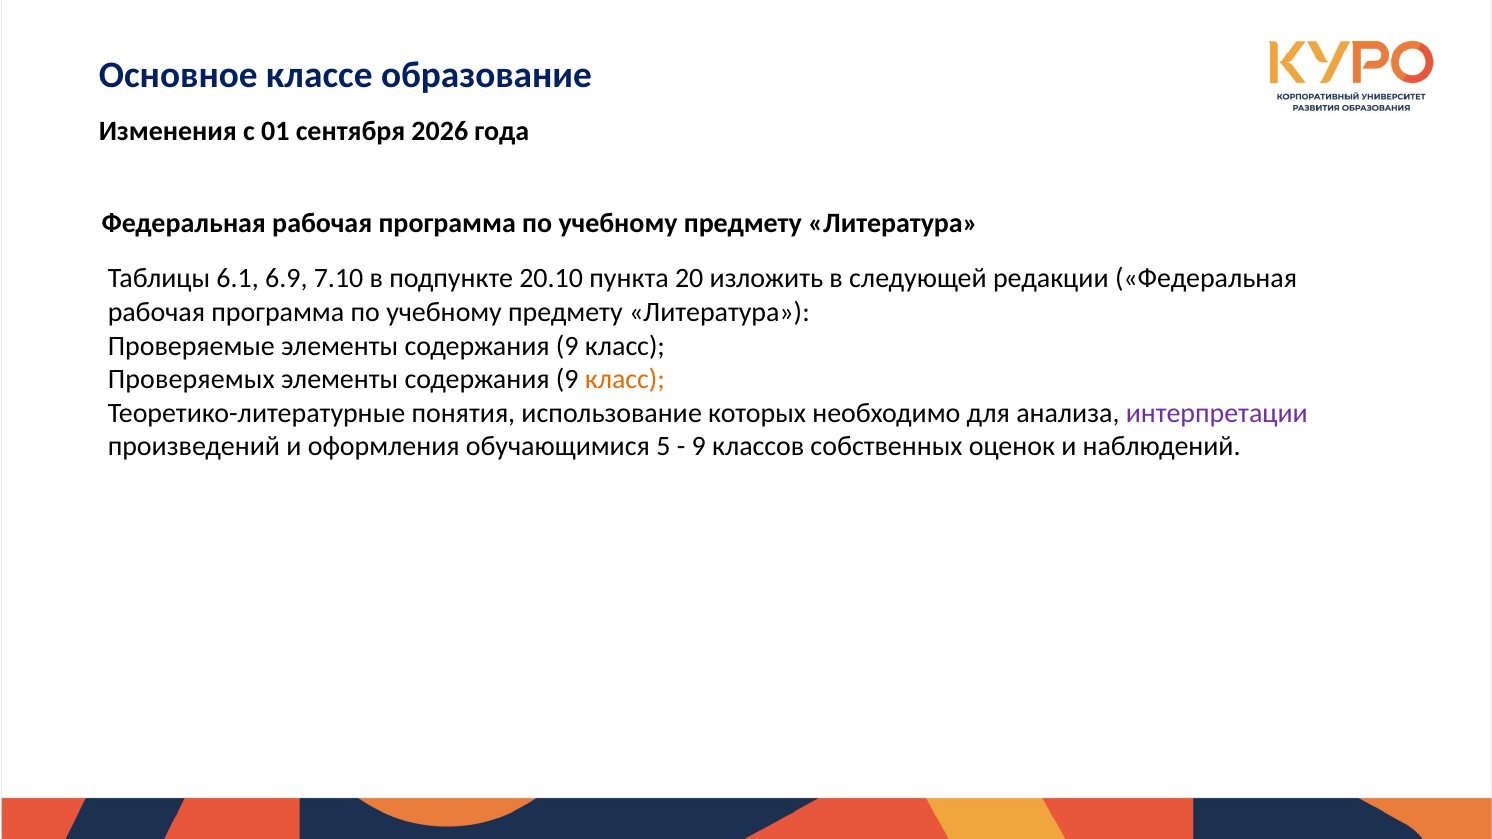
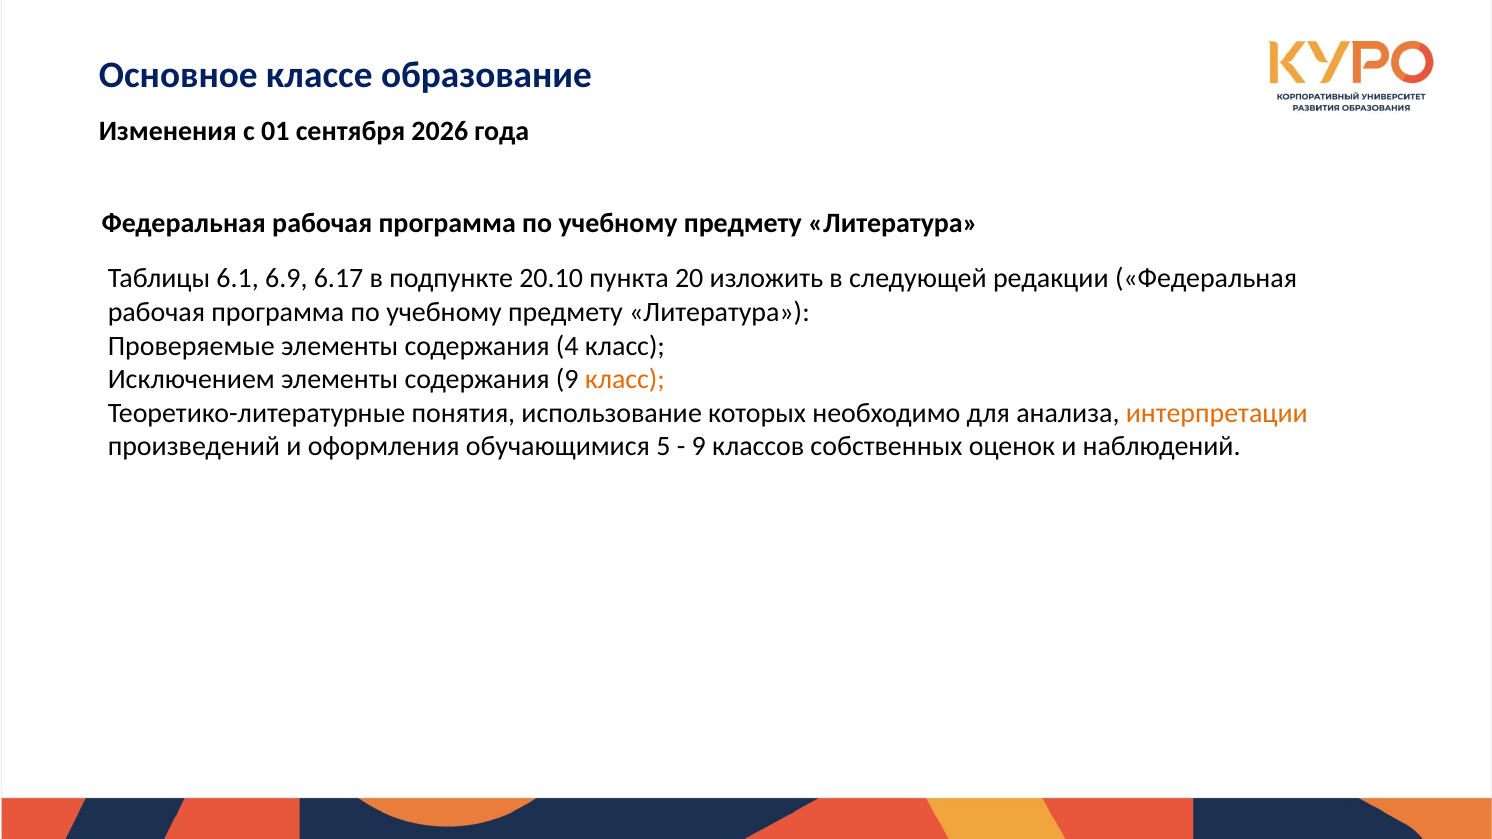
7.10: 7.10 -> 6.17
Проверяемые элементы содержания 9: 9 -> 4
Проверяемых: Проверяемых -> Исключением
интерпретации colour: purple -> orange
